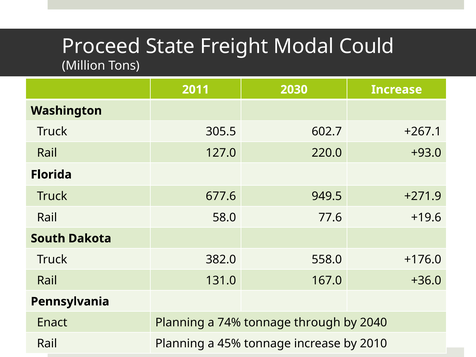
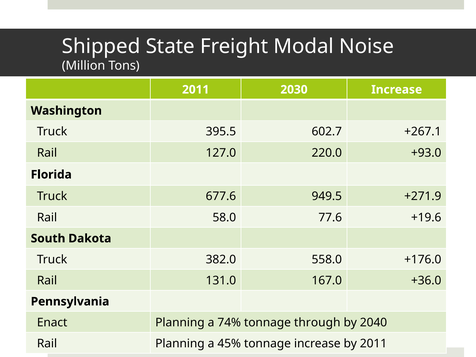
Proceed: Proceed -> Shipped
Could: Could -> Noise
305.5: 305.5 -> 395.5
by 2010: 2010 -> 2011
